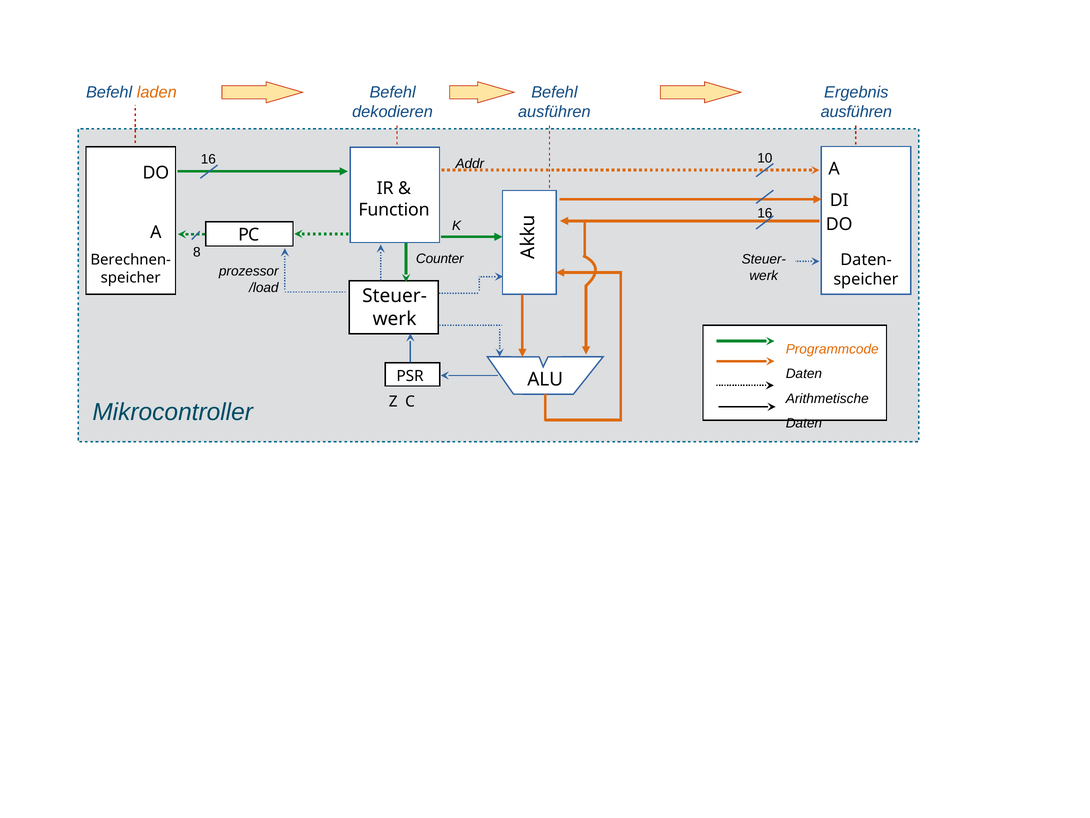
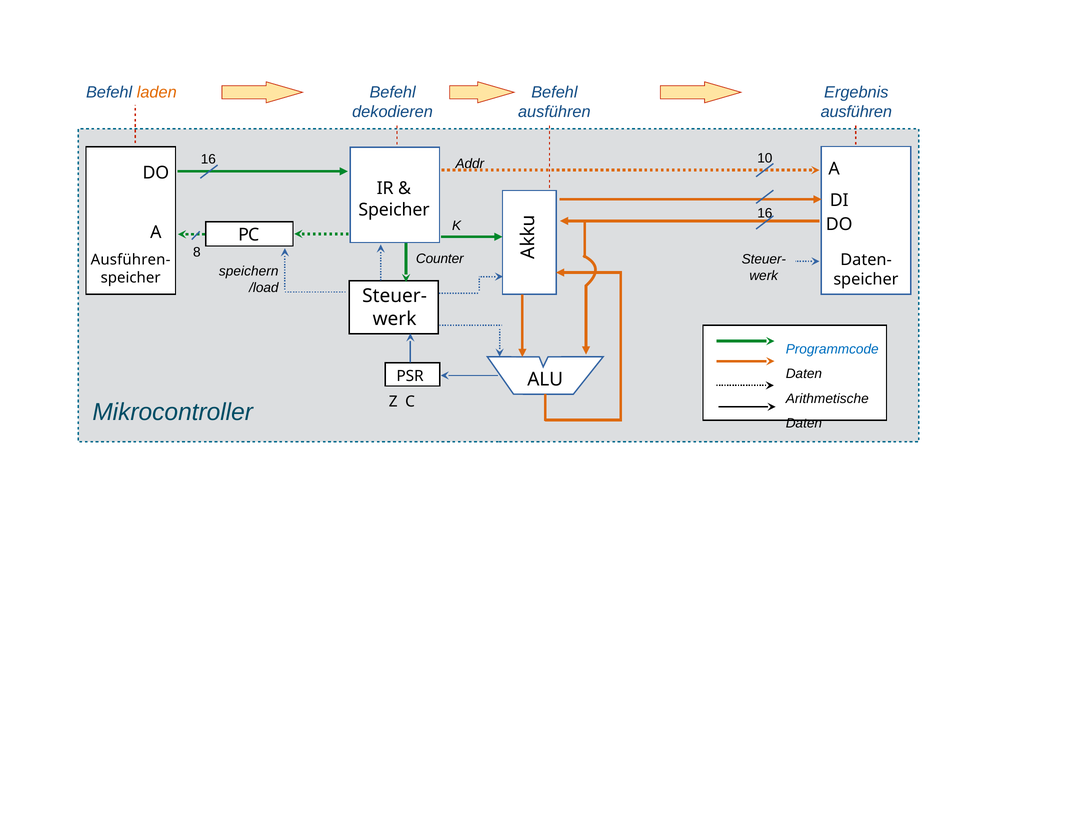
Function at (394, 210): Function -> Speicher
Berechnen-: Berechnen- -> Ausführen-
prozessor: prozessor -> speichern
Programmcode colour: orange -> blue
